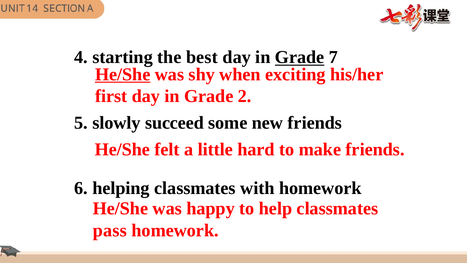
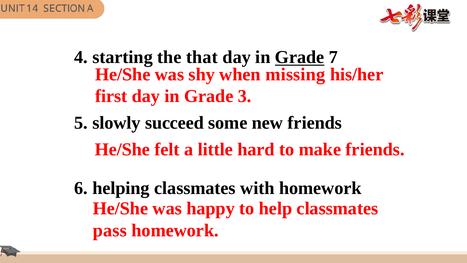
best: best -> that
He/She at (123, 74) underline: present -> none
exciting: exciting -> missing
2: 2 -> 3
